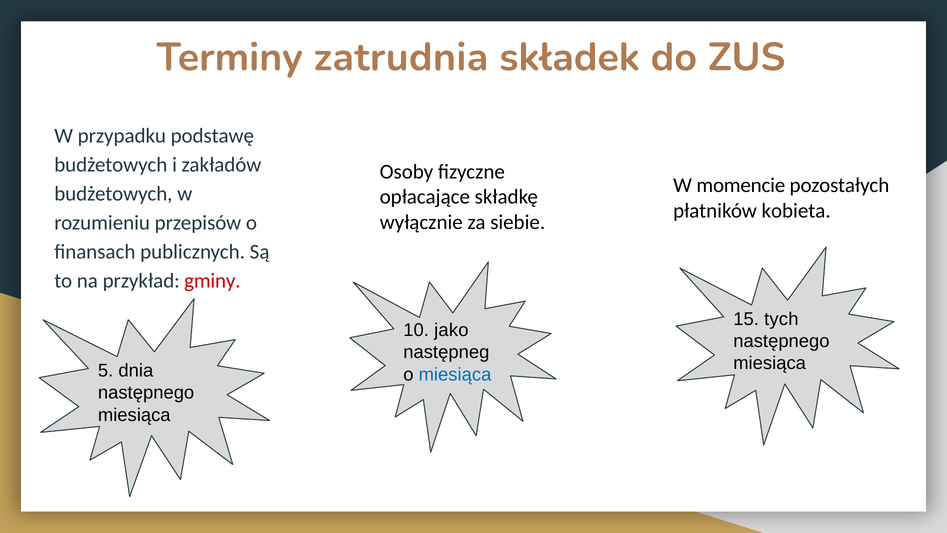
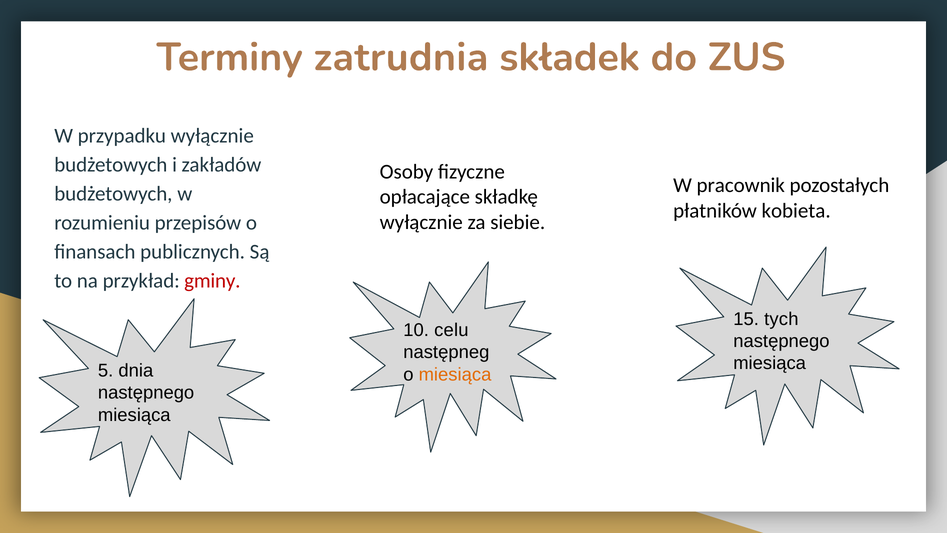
przypadku podstawę: podstawę -> wyłącznie
momencie: momencie -> pracownik
jako: jako -> celu
miesiąca at (455, 374) colour: blue -> orange
